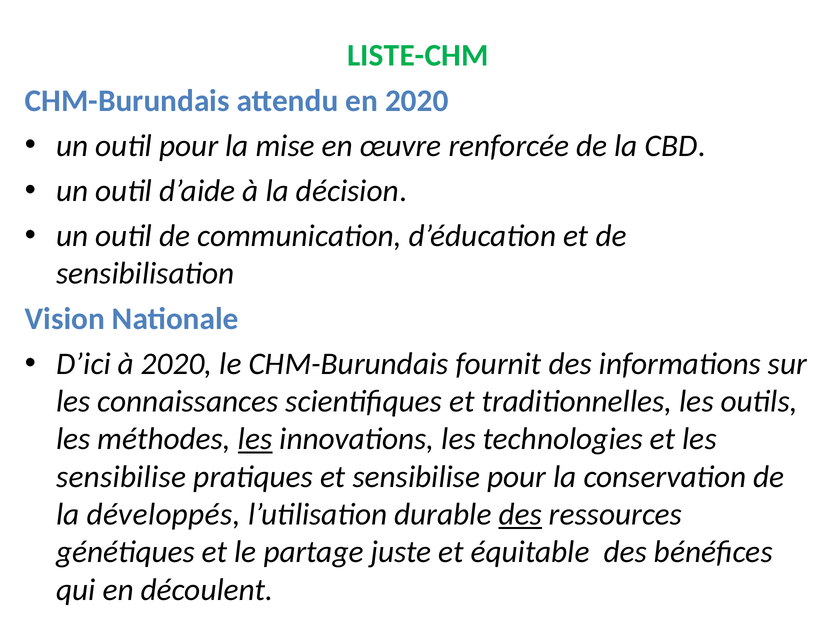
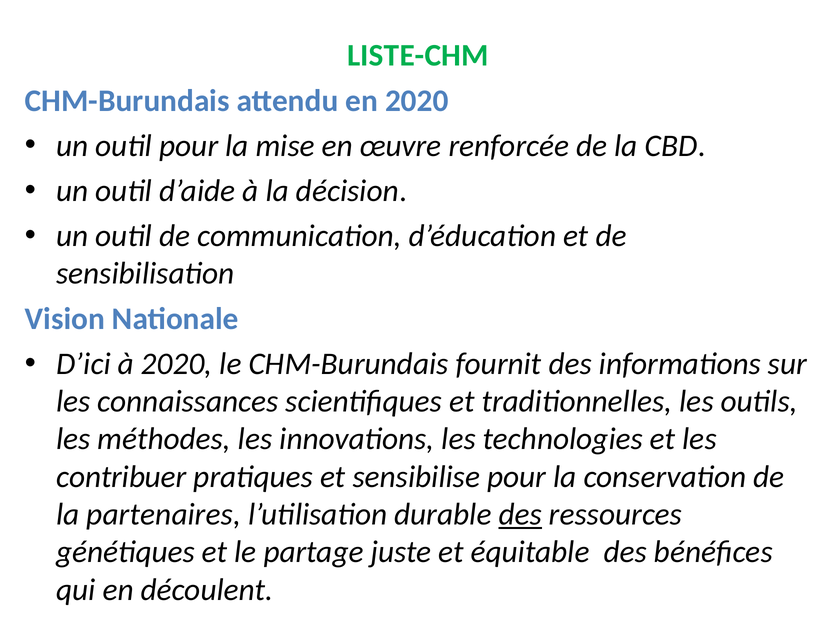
les at (255, 439) underline: present -> none
sensibilise at (121, 477): sensibilise -> contribuer
développés: développés -> partenaires
